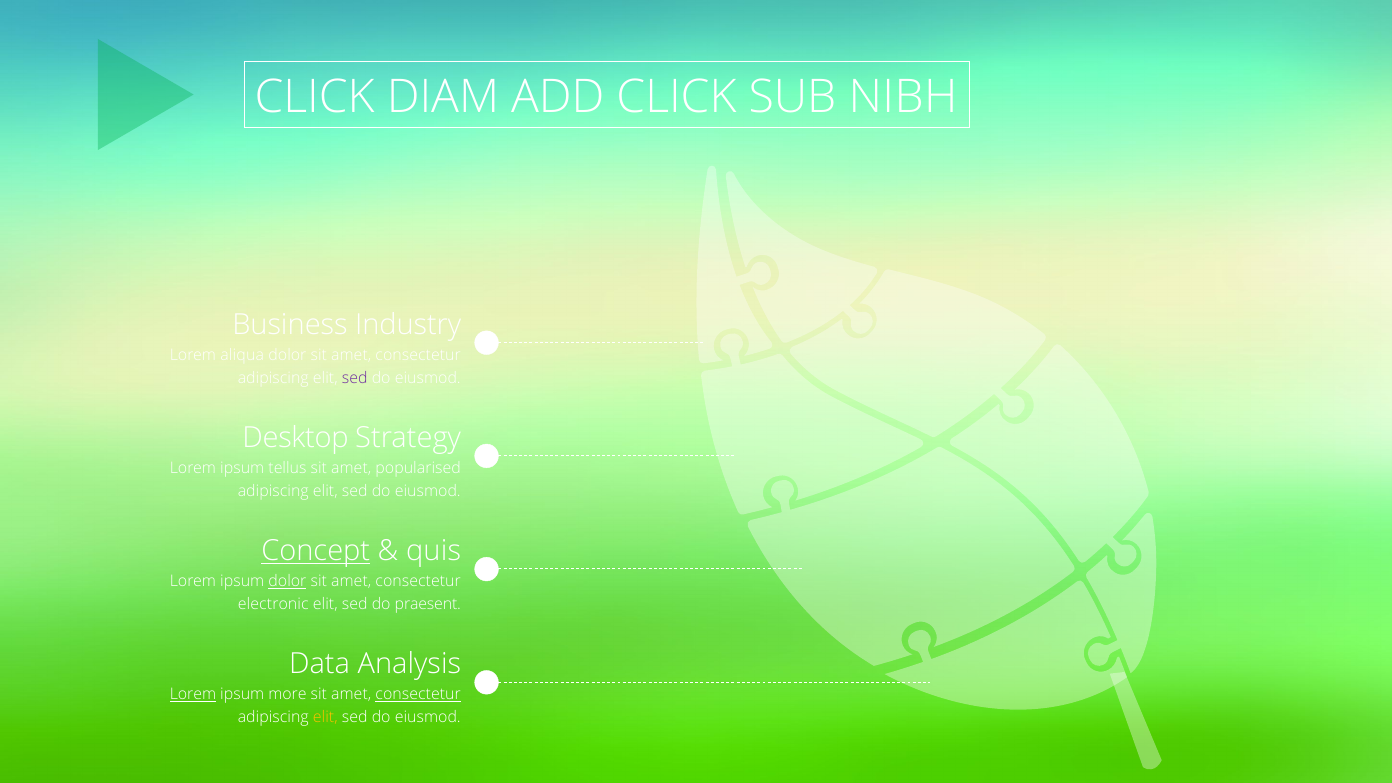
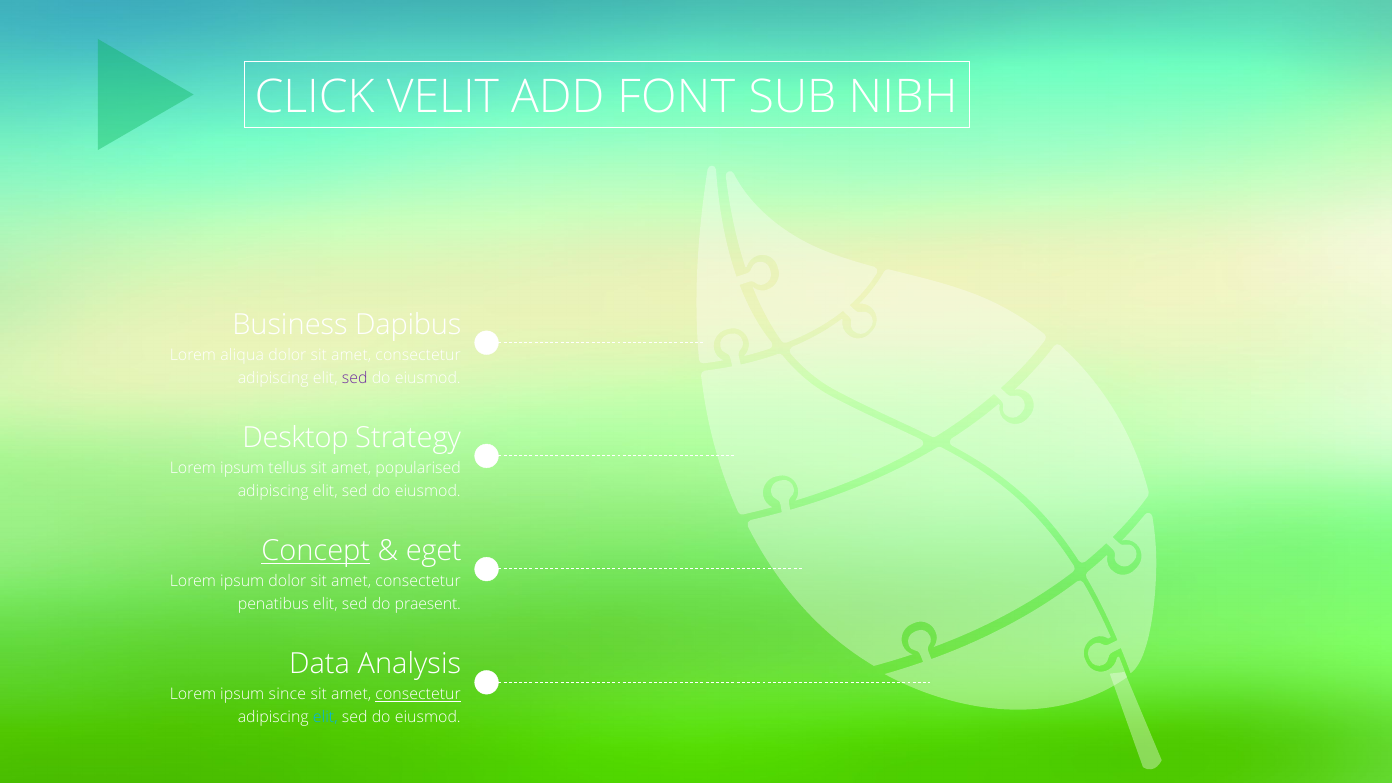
DIAM: DIAM -> VELIT
ADD CLICK: CLICK -> FONT
Industry: Industry -> Dapibus
quis: quis -> eget
dolor at (287, 581) underline: present -> none
electronic: electronic -> penatibus
Lorem at (193, 694) underline: present -> none
more: more -> since
elit at (325, 717) colour: yellow -> light blue
